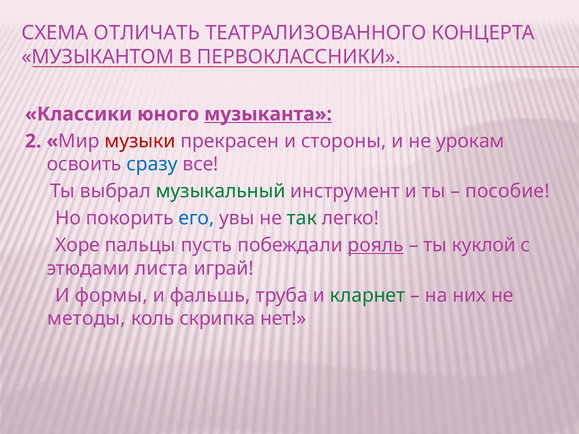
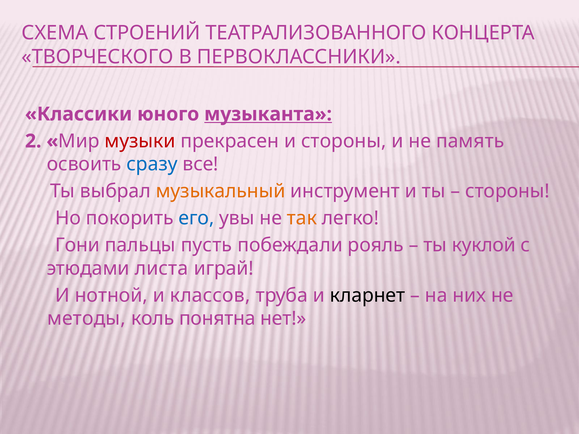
ОТЛИЧАТЬ: ОТЛИЧАТЬ -> СТРОЕНИЙ
МУЗЫКАНТОМ: МУЗЫКАНТОМ -> ТВОРЧЕСКОГО
урокам: урокам -> память
музыкальный colour: green -> orange
пособие at (507, 191): пособие -> стороны
так colour: green -> orange
Хоре: Хоре -> Гони
рояль underline: present -> none
формы: формы -> нотной
фальшь: фальшь -> классов
кларнет colour: green -> black
скрипка: скрипка -> понятна
